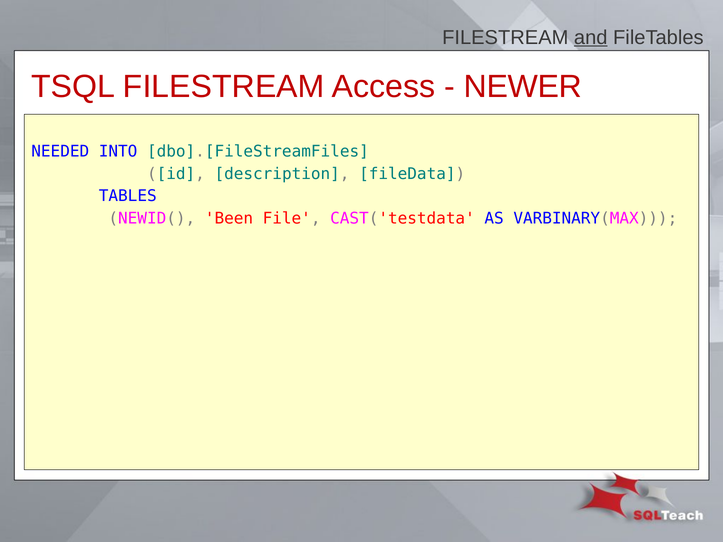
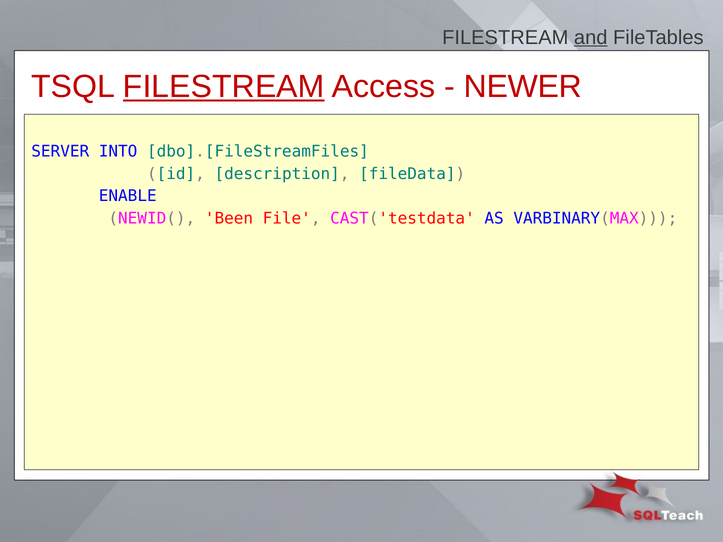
FILESTREAM at (224, 87) underline: none -> present
NEEDED: NEEDED -> SERVER
TABLES: TABLES -> ENABLE
